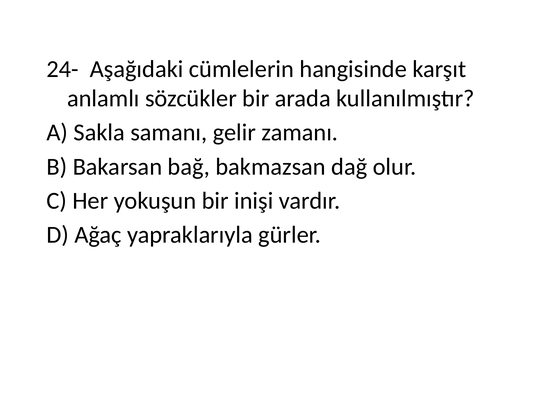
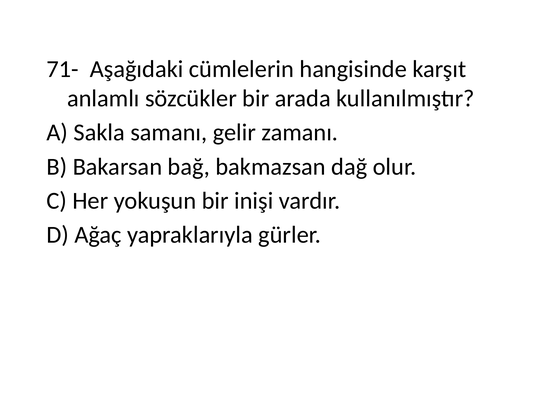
24-: 24- -> 71-
